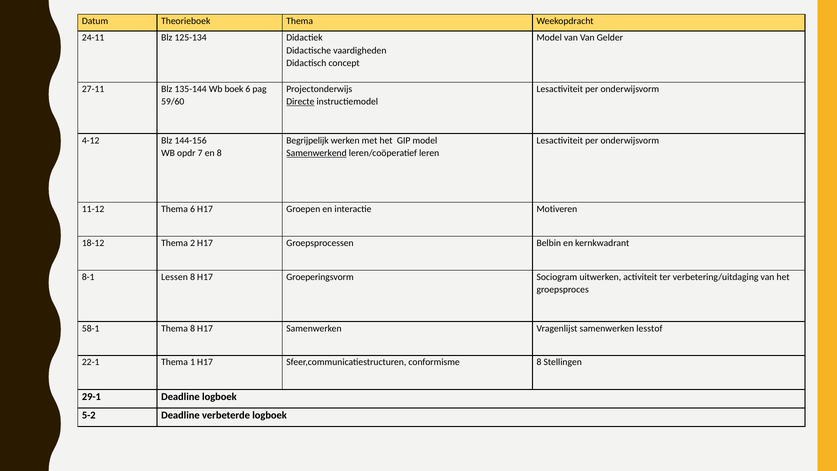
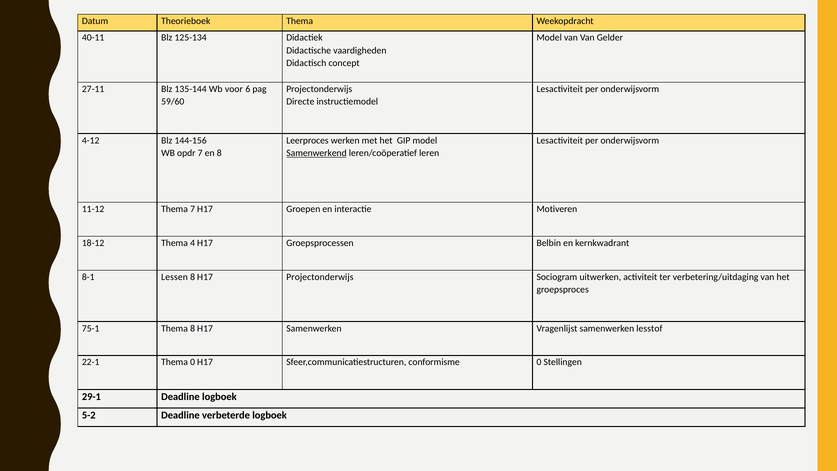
24-11: 24-11 -> 40-11
boek: boek -> voor
Directe underline: present -> none
Begrijpelijk: Begrijpelijk -> Leerproces
Thema 6: 6 -> 7
2: 2 -> 4
H17 Groeperingsvorm: Groeperingsvorm -> Projectonderwijs
58-1: 58-1 -> 75-1
Thema 1: 1 -> 0
conformisme 8: 8 -> 0
